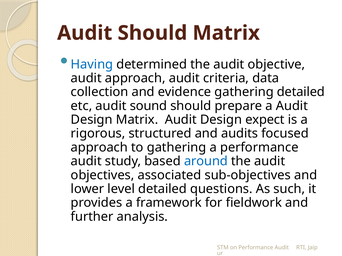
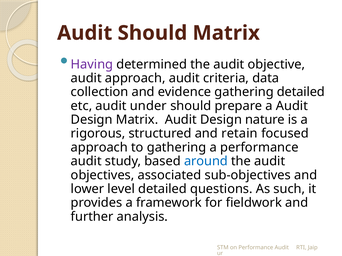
Having colour: blue -> purple
sound: sound -> under
expect: expect -> nature
audits: audits -> retain
